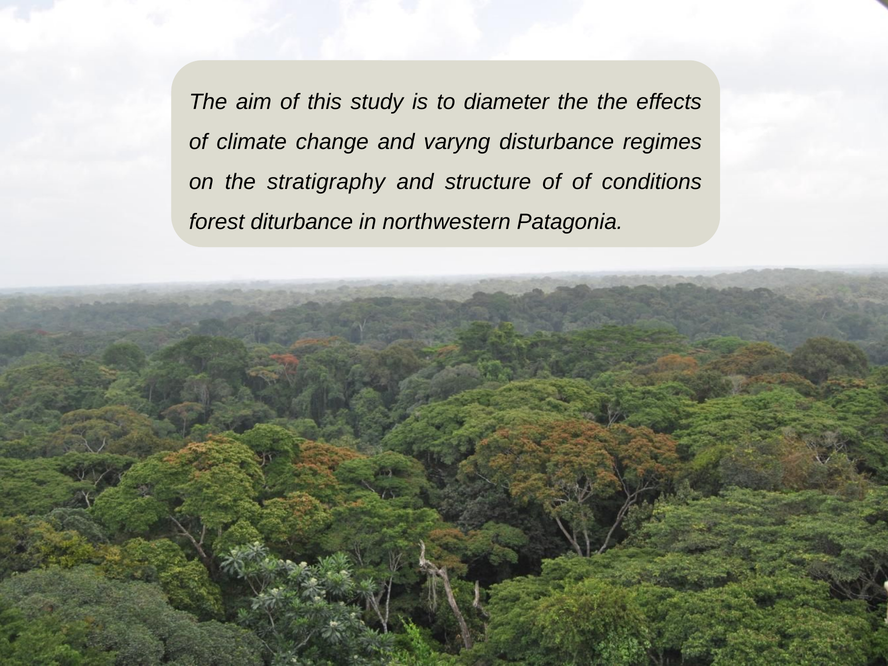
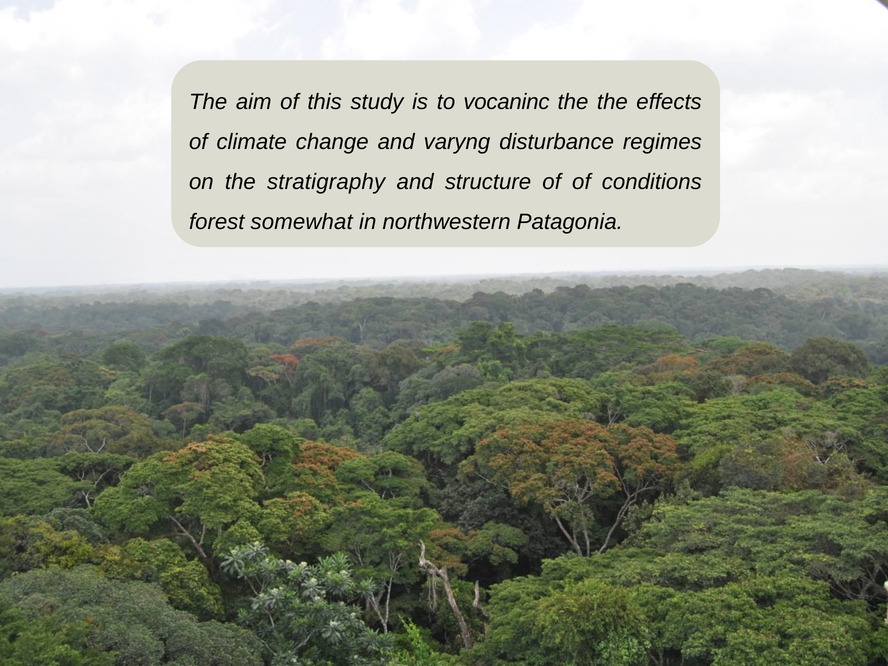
diameter: diameter -> vocaninc
diturbance: diturbance -> somewhat
